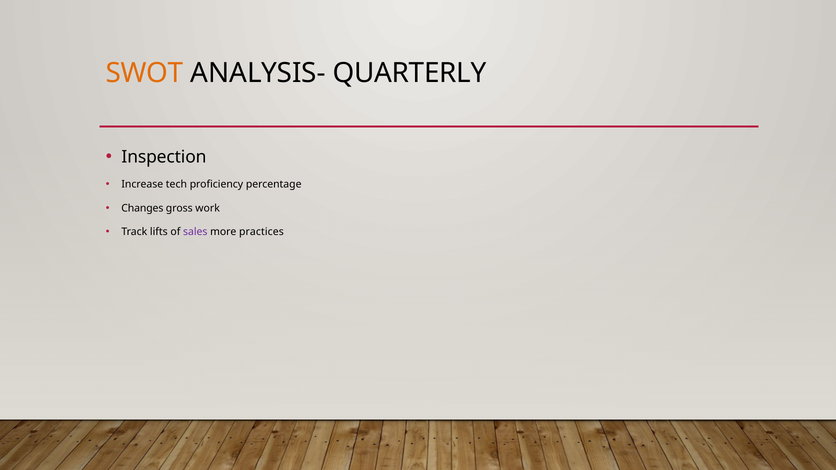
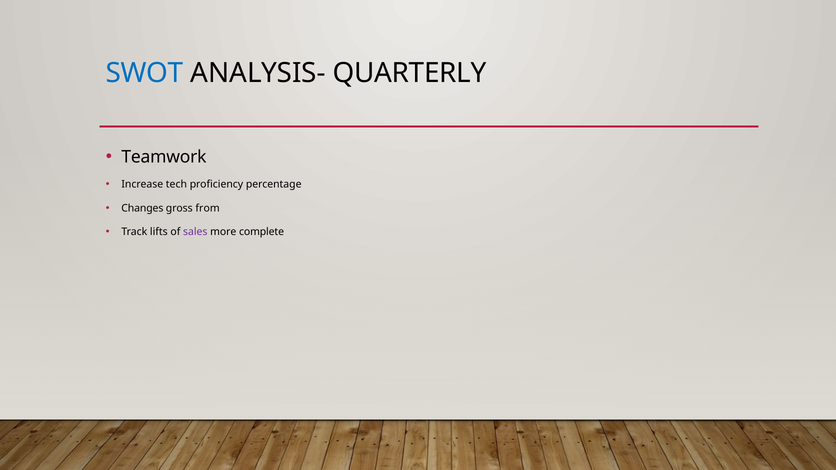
SWOT colour: orange -> blue
Inspection: Inspection -> Teamwork
work: work -> from
practices: practices -> complete
